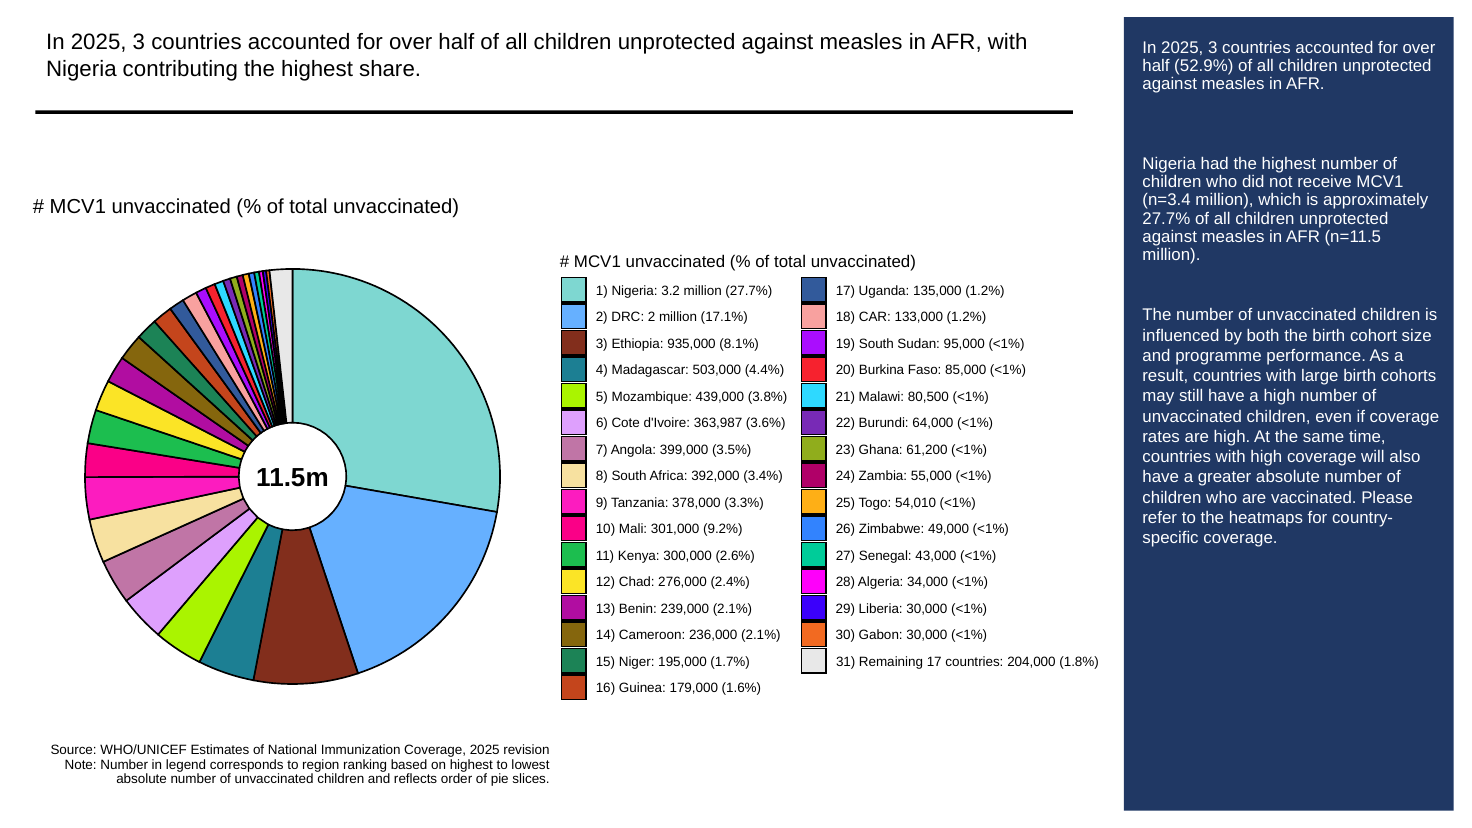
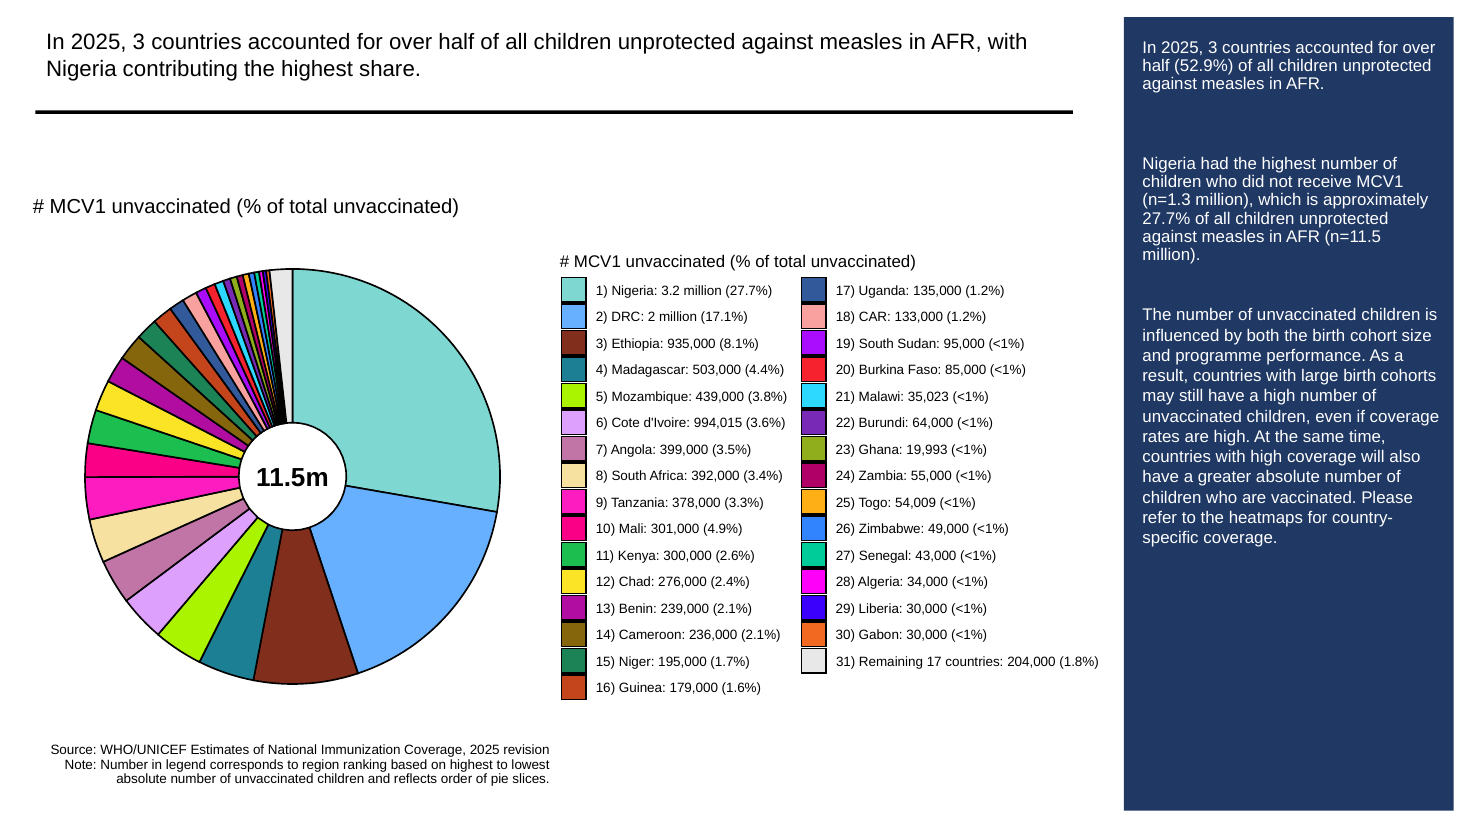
n=3.4: n=3.4 -> n=1.3
80,500: 80,500 -> 35,023
363,987: 363,987 -> 994,015
61,200: 61,200 -> 19,993
54,010: 54,010 -> 54,009
9.2%: 9.2% -> 4.9%
